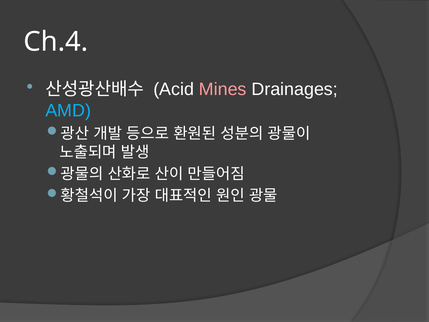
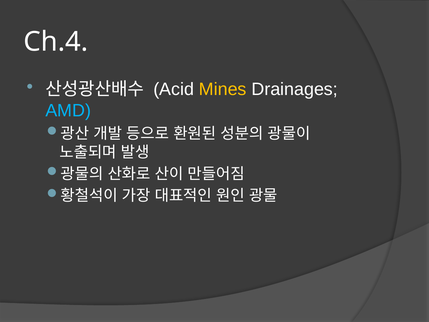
Mines colour: pink -> yellow
